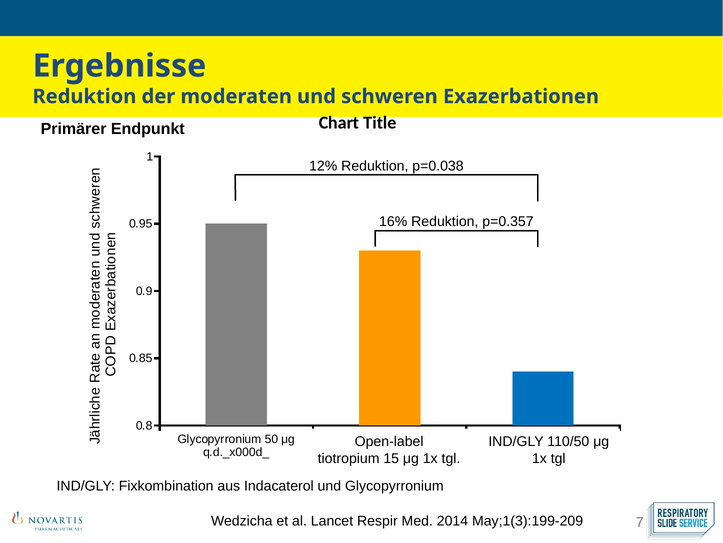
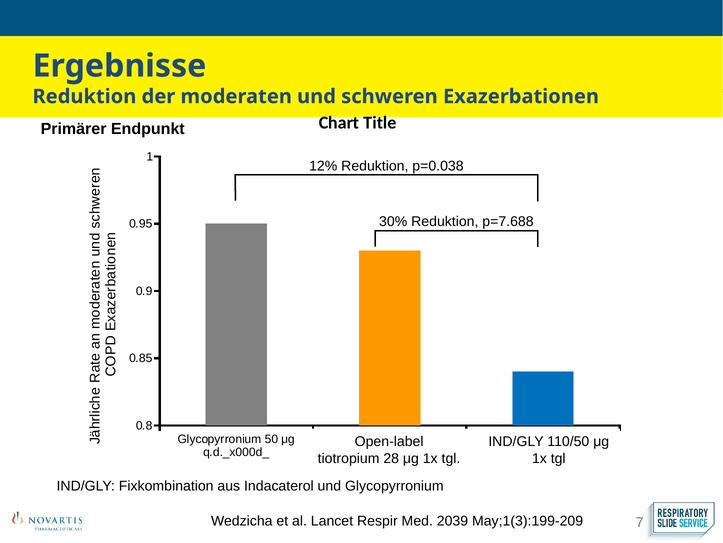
16%: 16% -> 30%
p=0.357: p=0.357 -> p=7.688
15: 15 -> 28
2014: 2014 -> 2039
